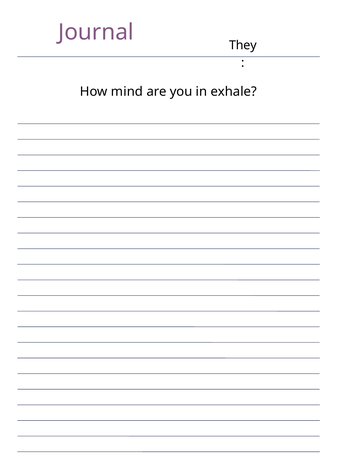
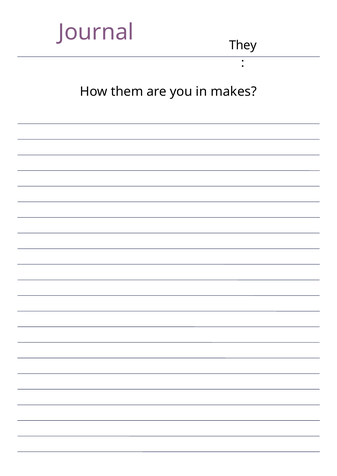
mind: mind -> them
exhale: exhale -> makes
